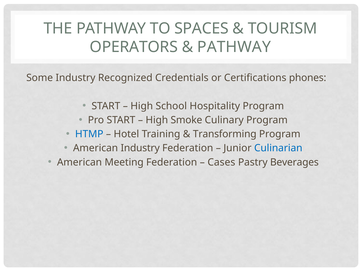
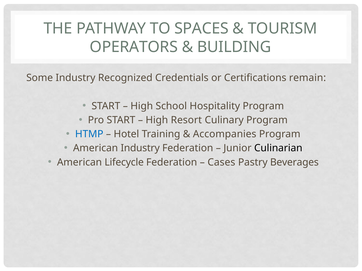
PATHWAY at (234, 47): PATHWAY -> BUILDING
phones: phones -> remain
Smoke: Smoke -> Resort
Transforming: Transforming -> Accompanies
Culinarian colour: blue -> black
Meeting: Meeting -> Lifecycle
